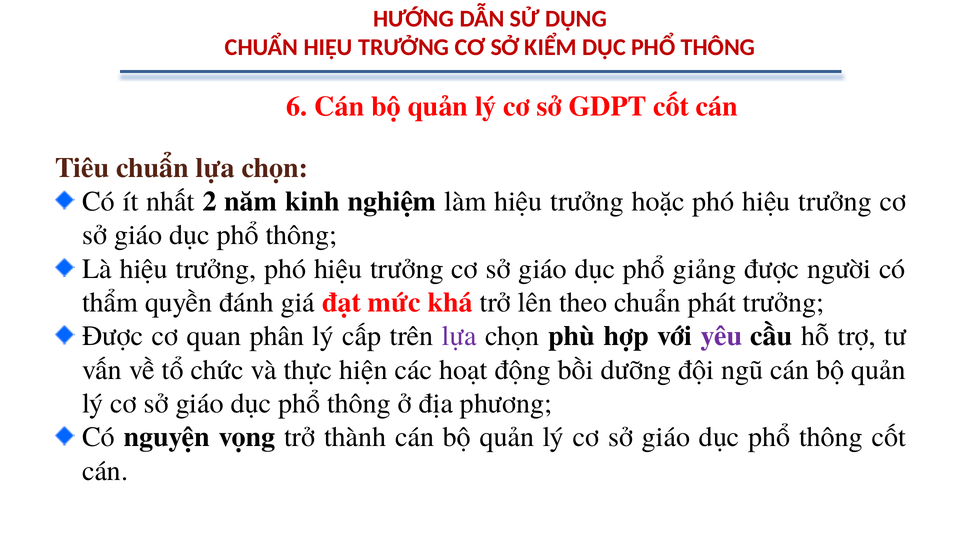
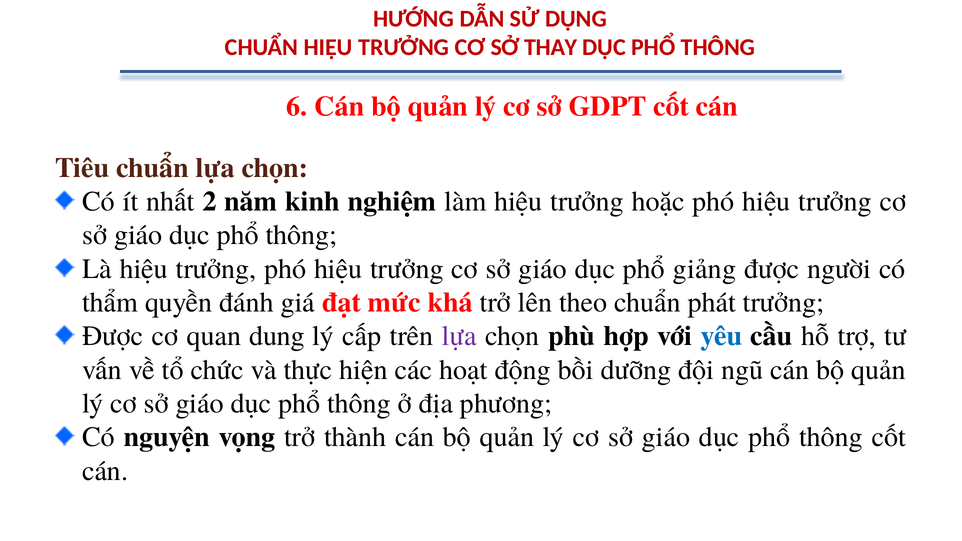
KIỂM: KIỂM -> THAY
phân: phân -> dung
yêu colour: purple -> blue
